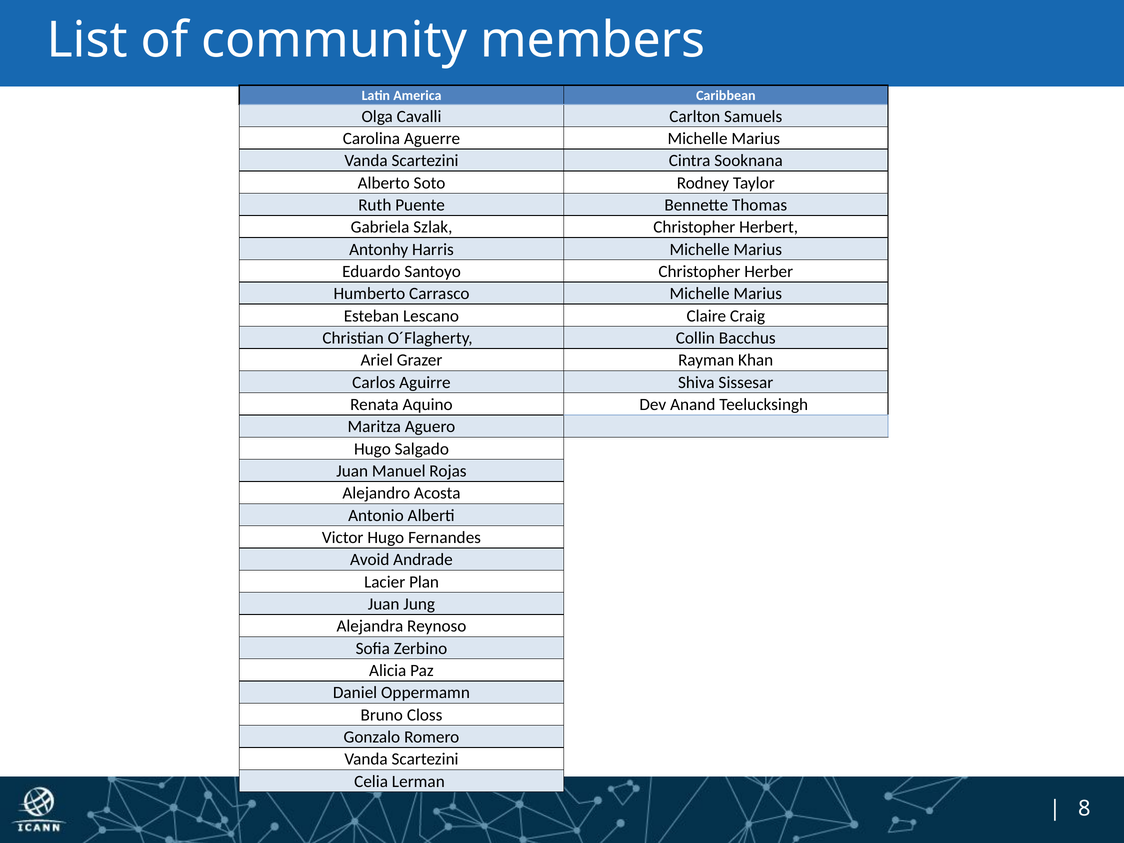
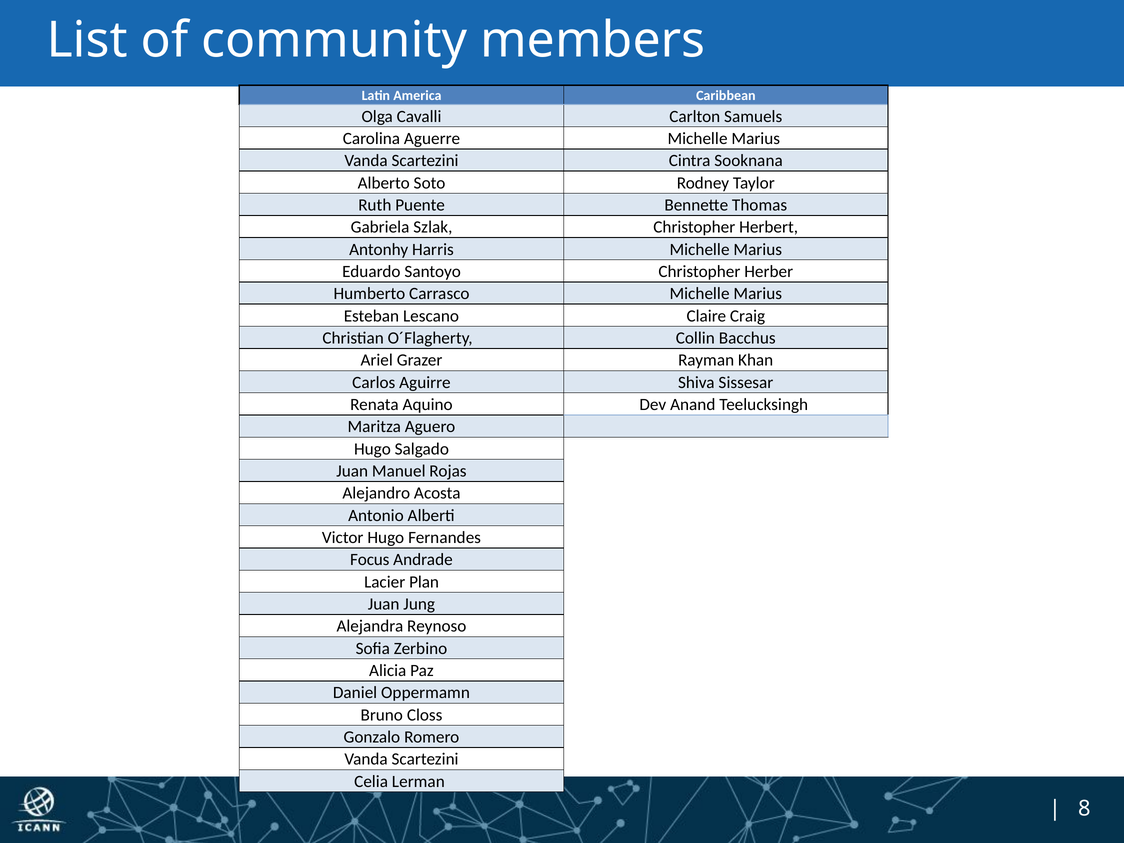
Avoid: Avoid -> Focus
